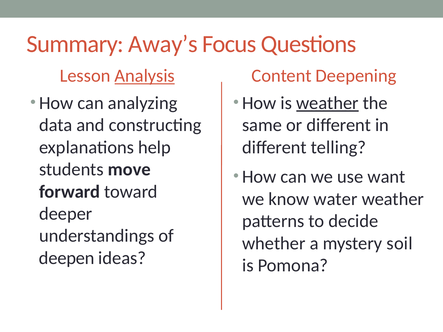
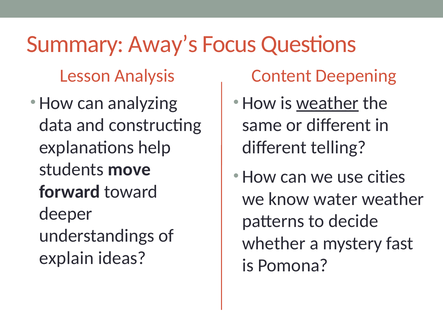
Analysis underline: present -> none
want: want -> cities
soil: soil -> fast
deepen: deepen -> explain
